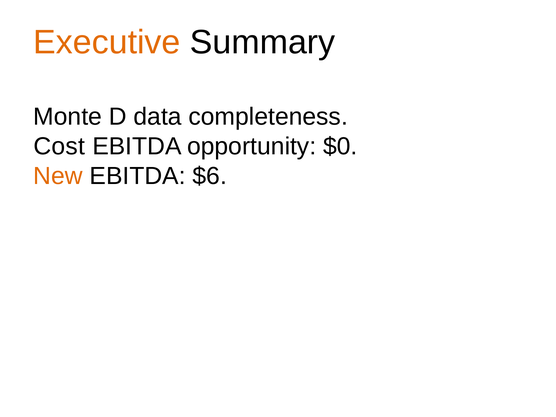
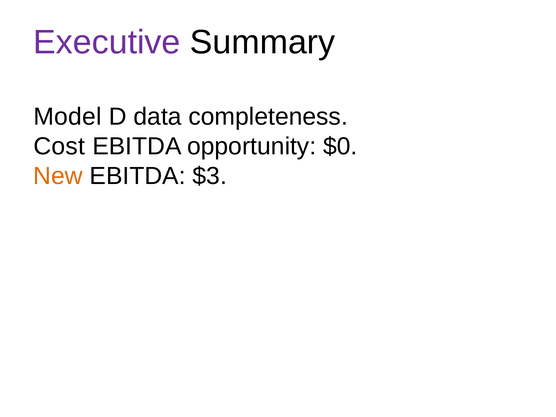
Executive colour: orange -> purple
Monte: Monte -> Model
$6: $6 -> $3
